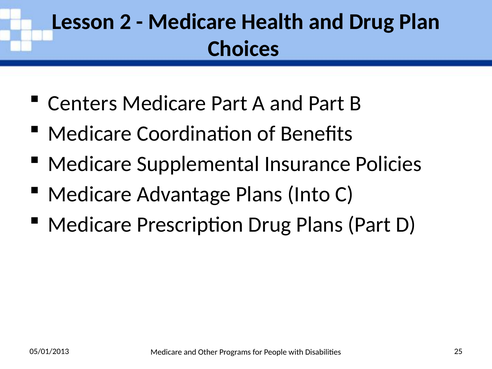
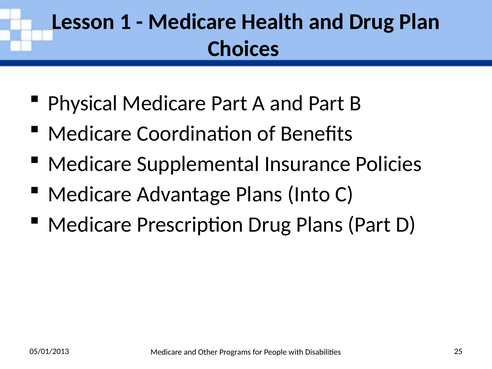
2: 2 -> 1
Centers: Centers -> Physical
